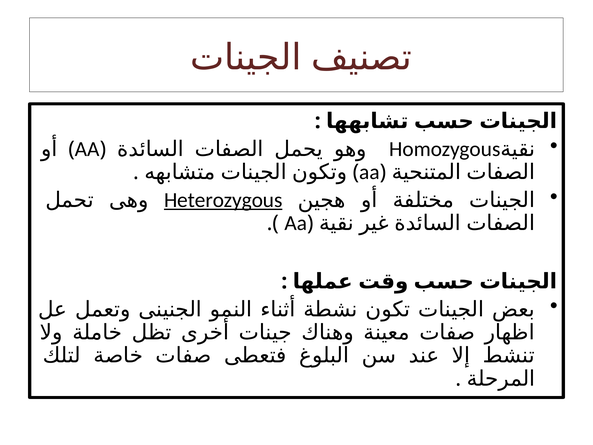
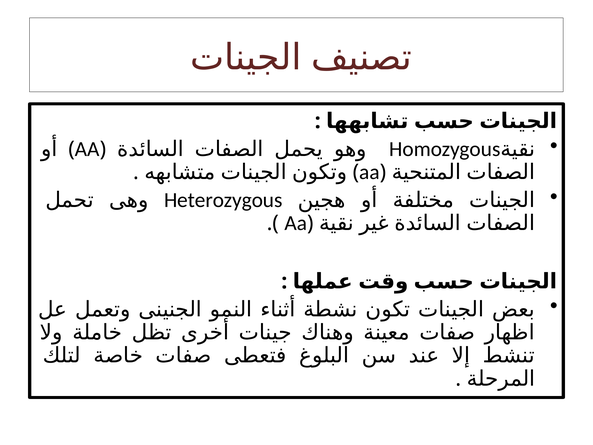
Heterozygous underline: present -> none
